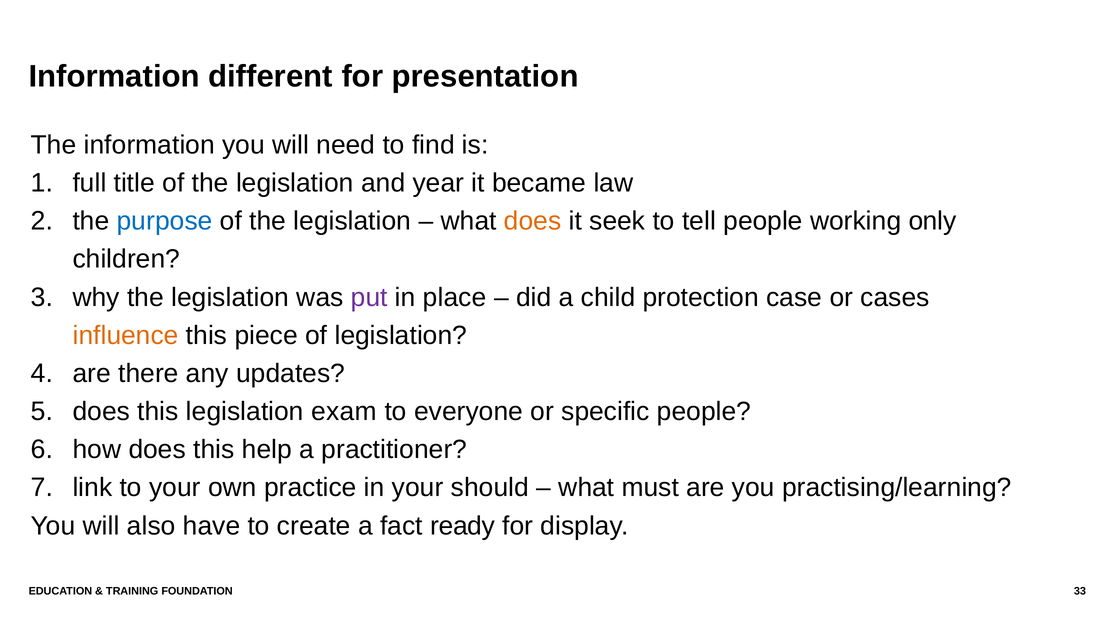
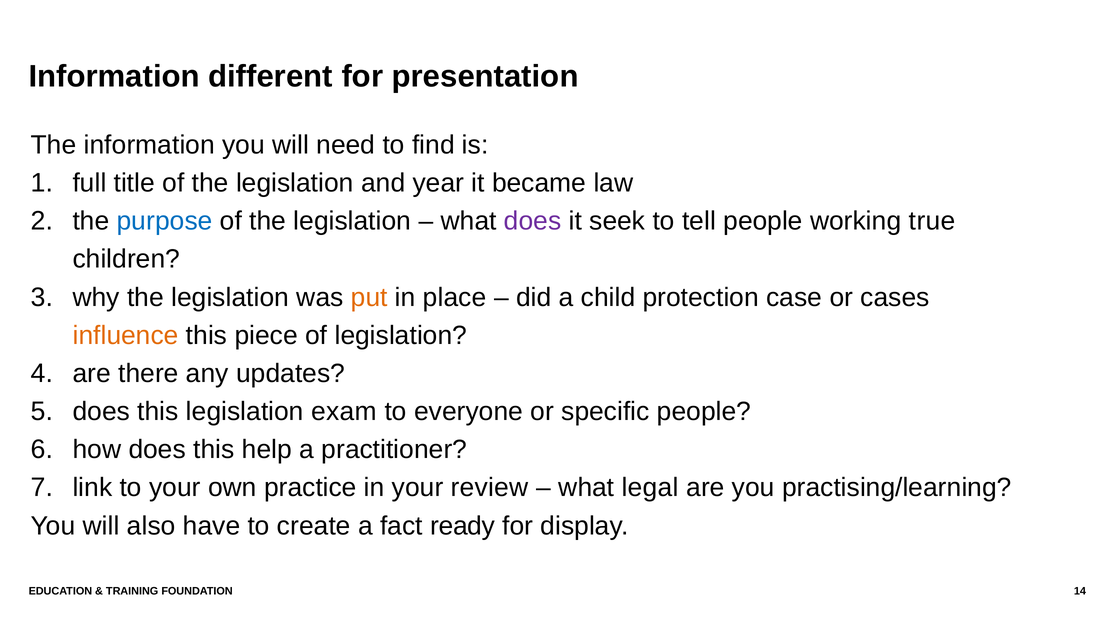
does at (533, 221) colour: orange -> purple
only: only -> true
put colour: purple -> orange
should: should -> review
must: must -> legal
33: 33 -> 14
